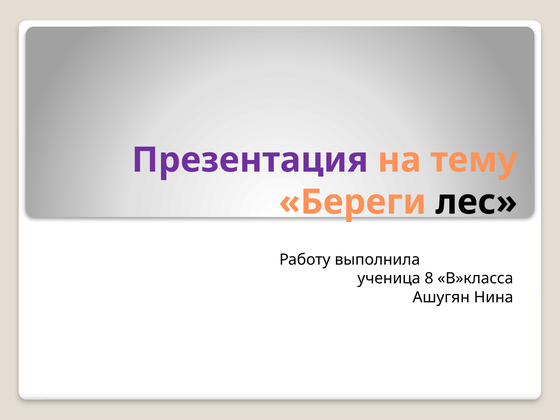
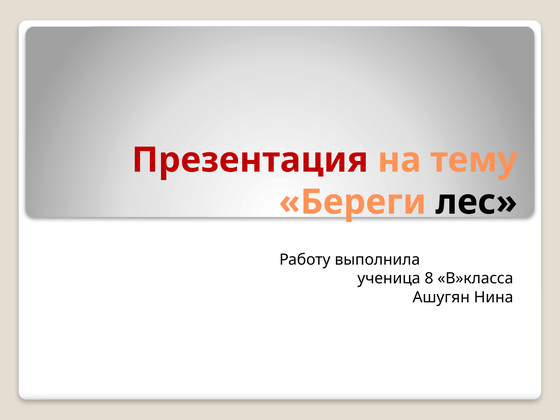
Презентация colour: purple -> red
